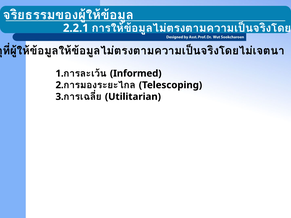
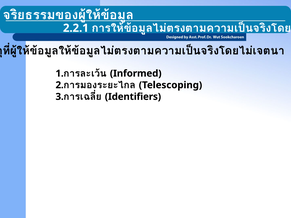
Utilitarian: Utilitarian -> Identifiers
